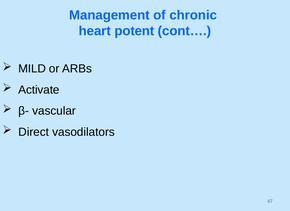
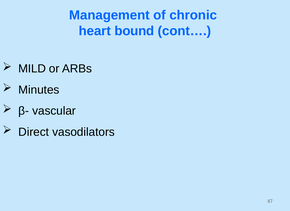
potent: potent -> bound
Activate: Activate -> Minutes
